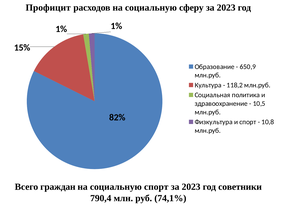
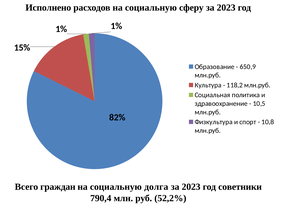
Профицит: Профицит -> Исполнено
социальную спорт: спорт -> долга
74,1%: 74,1% -> 52,2%
